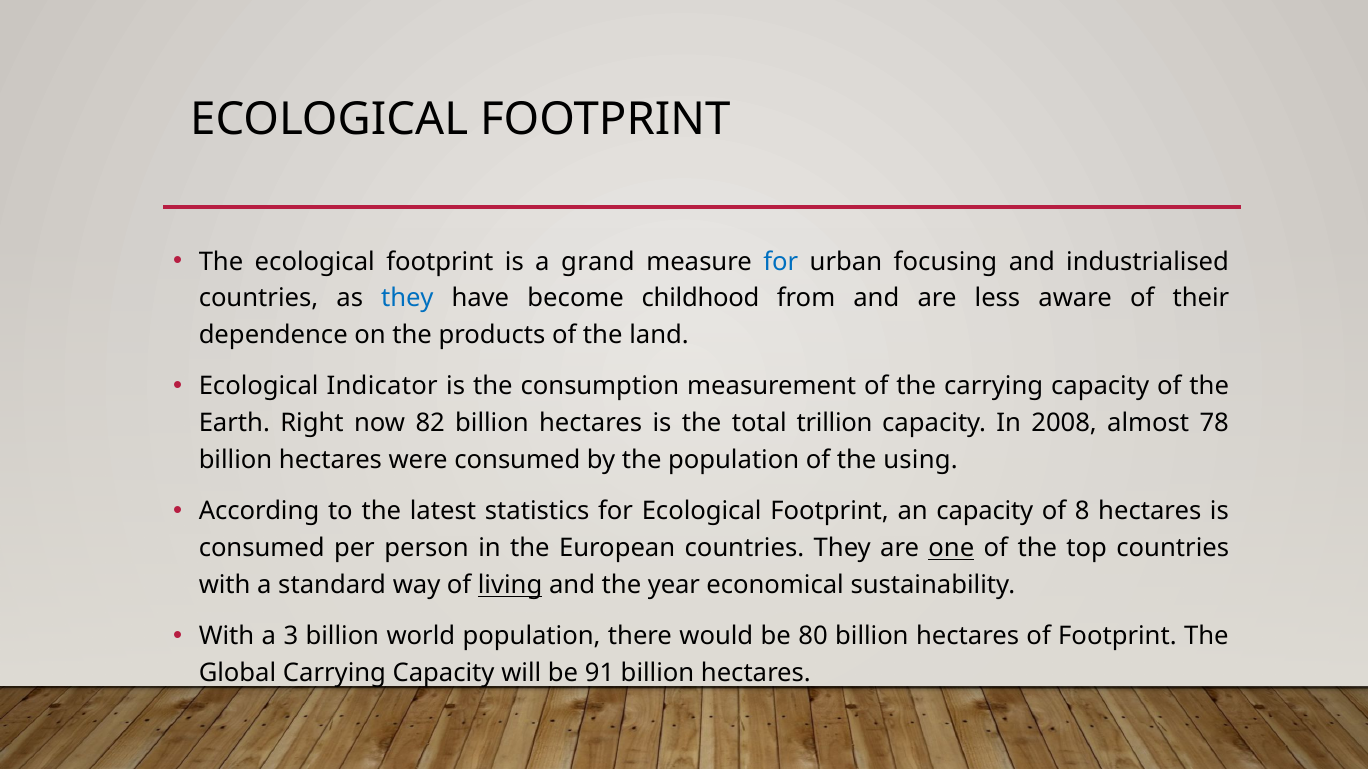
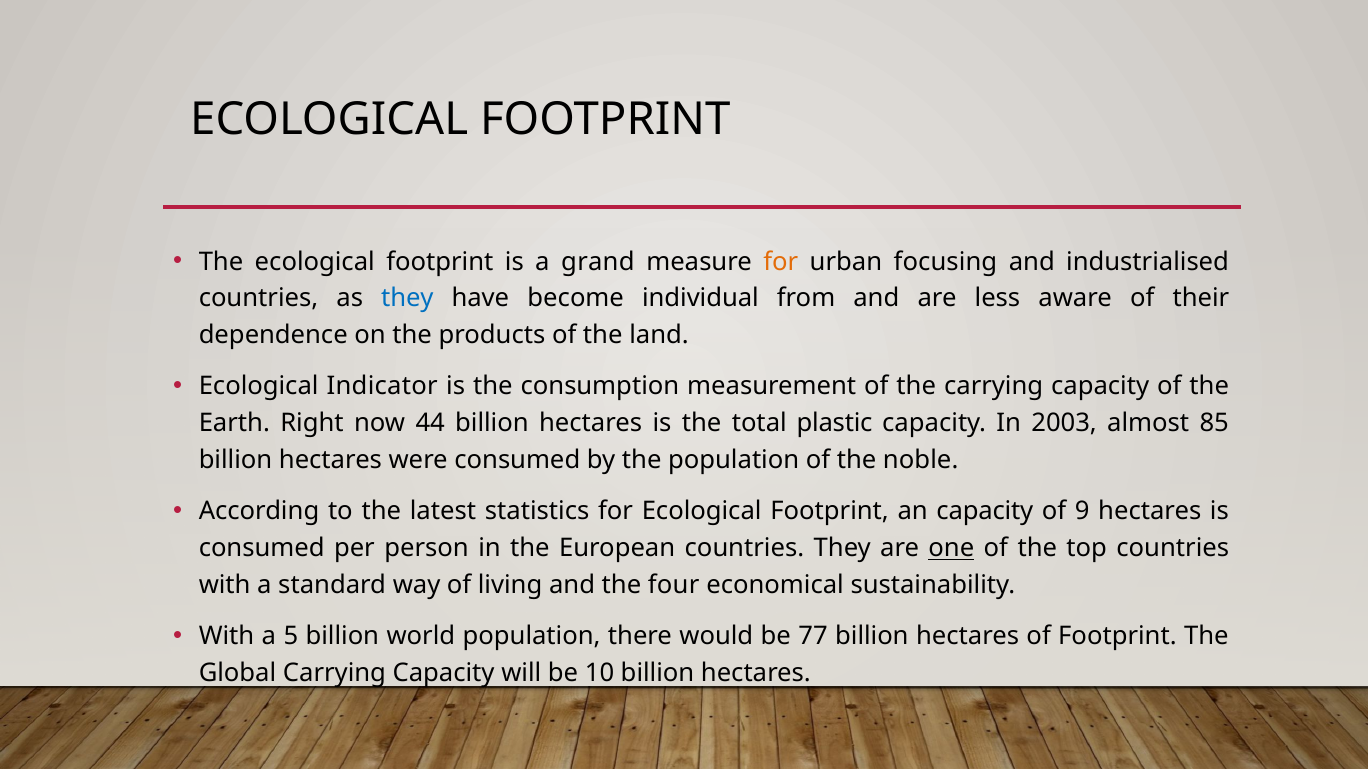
for at (781, 262) colour: blue -> orange
childhood: childhood -> individual
82: 82 -> 44
trillion: trillion -> plastic
2008: 2008 -> 2003
78: 78 -> 85
using: using -> noble
8: 8 -> 9
living underline: present -> none
year: year -> four
3: 3 -> 5
80: 80 -> 77
91: 91 -> 10
